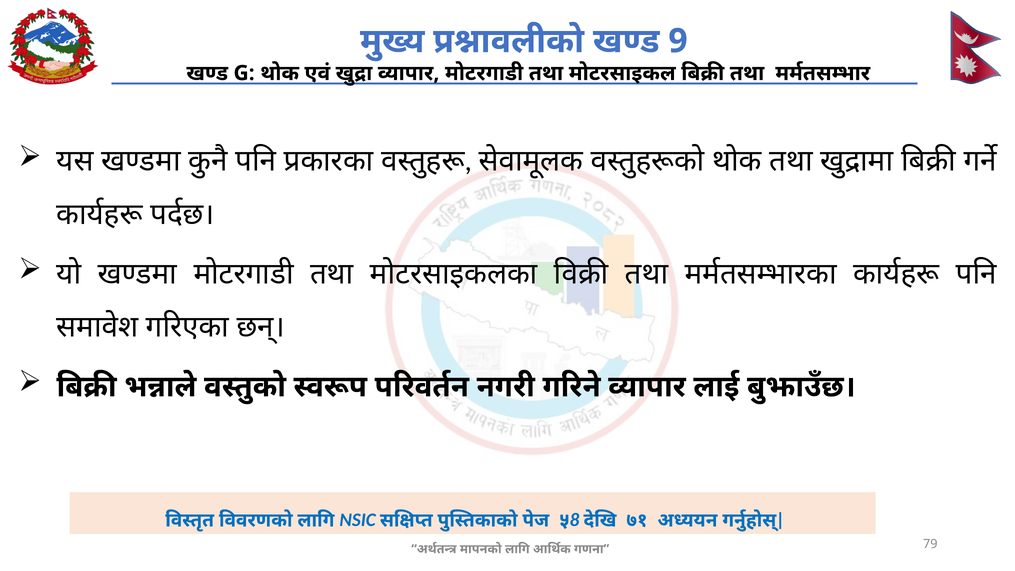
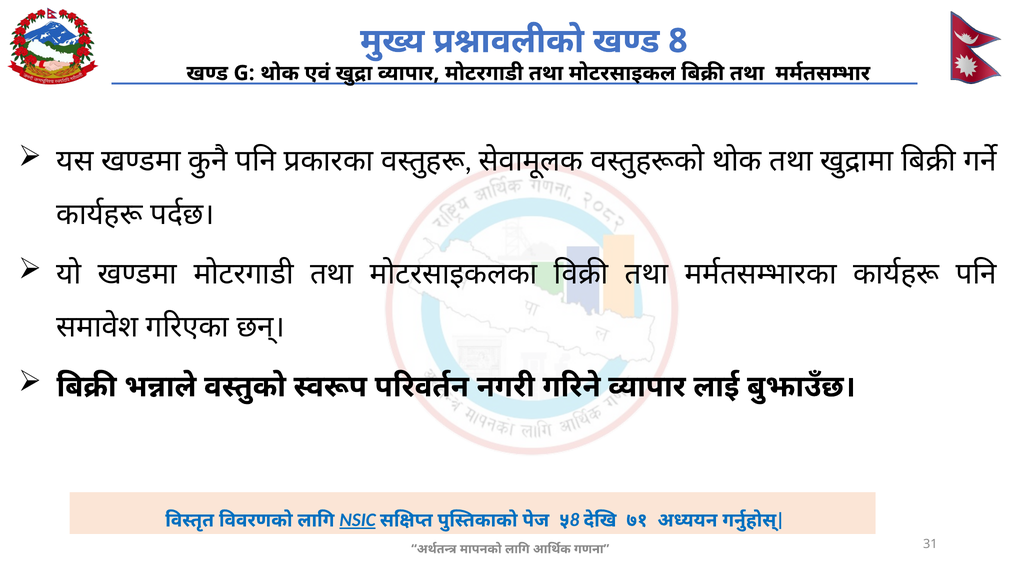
9 at (678, 41): 9 -> 8
NSIC underline: none -> present
79: 79 -> 31
